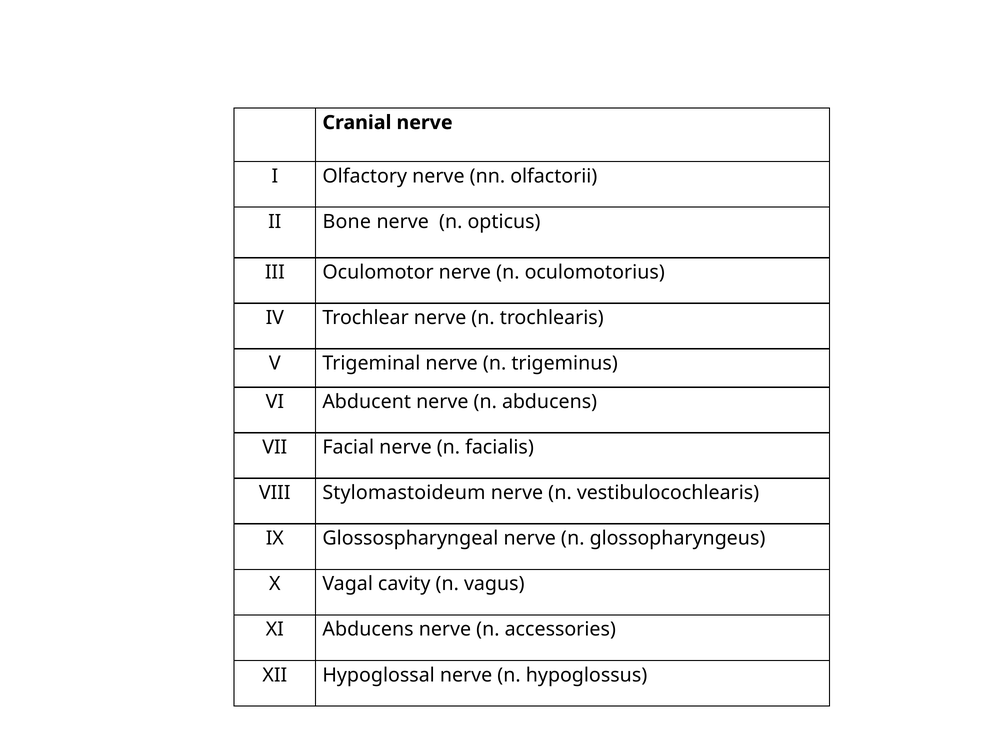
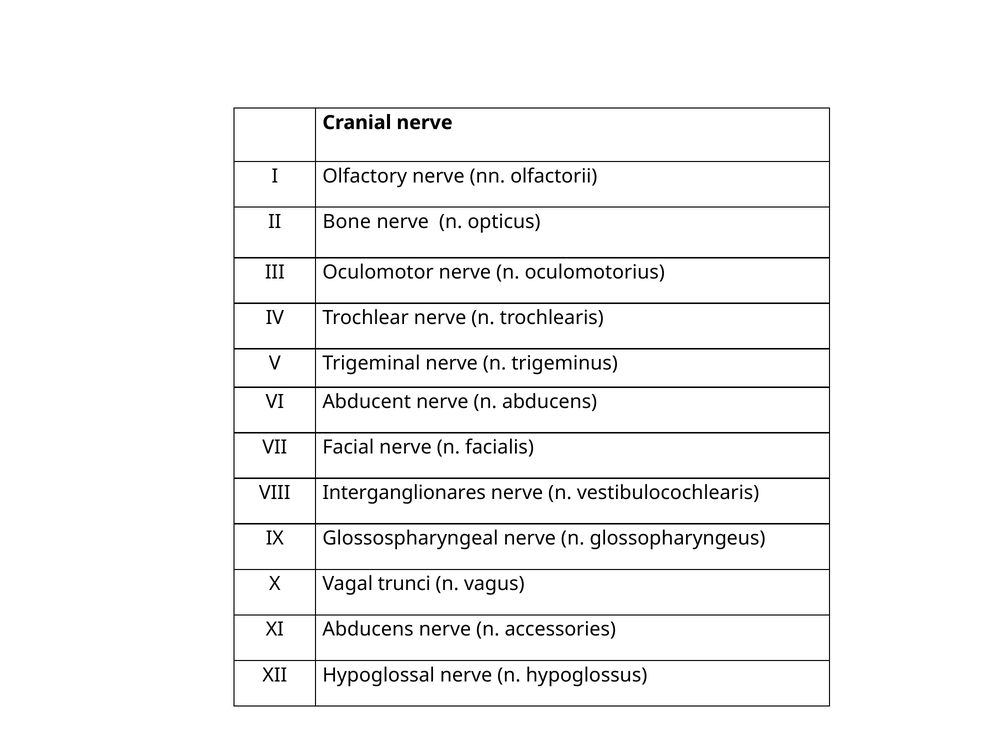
Stylomastoideum: Stylomastoideum -> Interganglionares
cavity: cavity -> trunci
